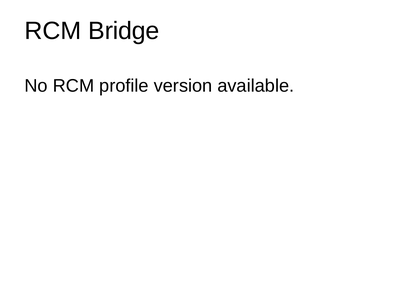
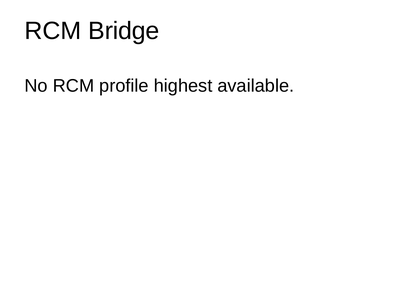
version: version -> highest
